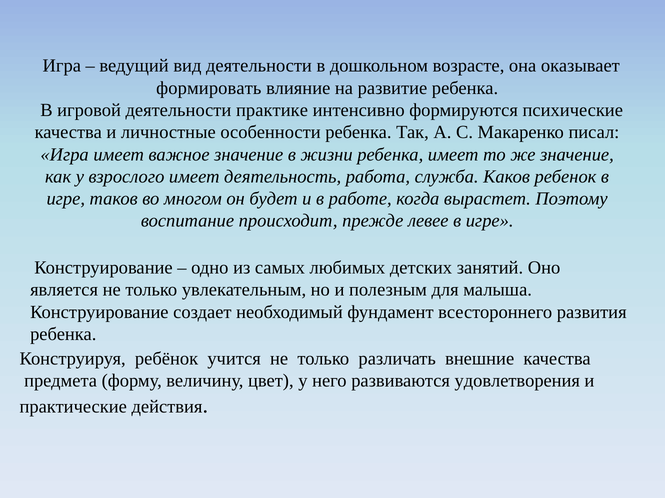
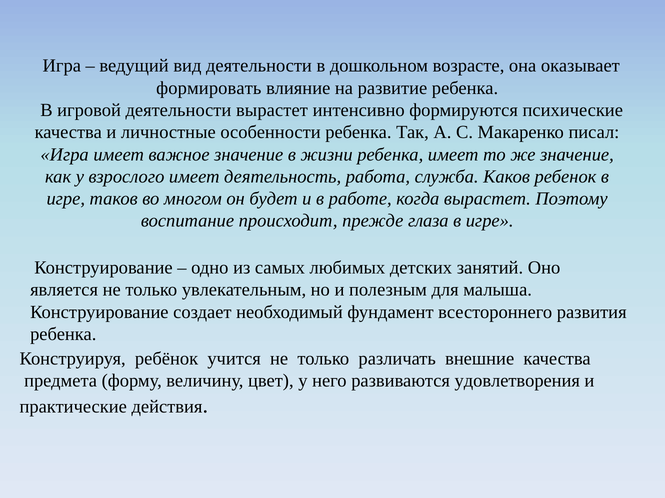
деятельности практике: практике -> вырастет
левее: левее -> глаза
